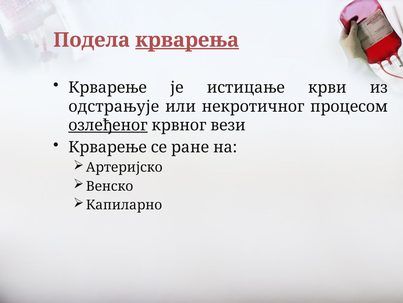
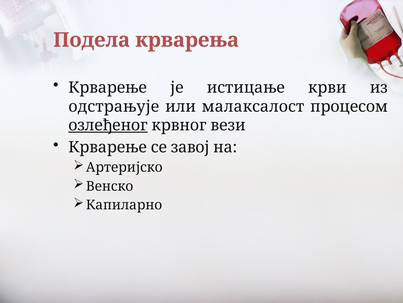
крварења underline: present -> none
некротичног: некротичног -> малаксалост
ране: ране -> завој
